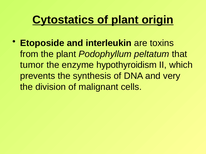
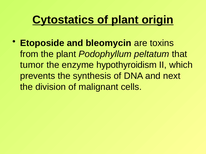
interleukin: interleukin -> bleomycin
very: very -> next
